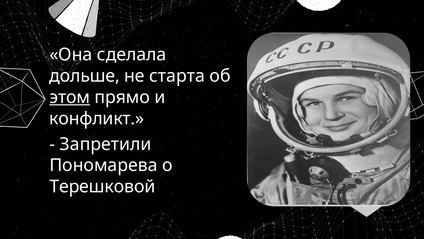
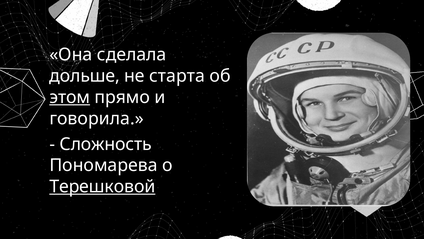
конфликт: конфликт -> говорила
Запретили: Запретили -> Сложность
Терешковой underline: none -> present
